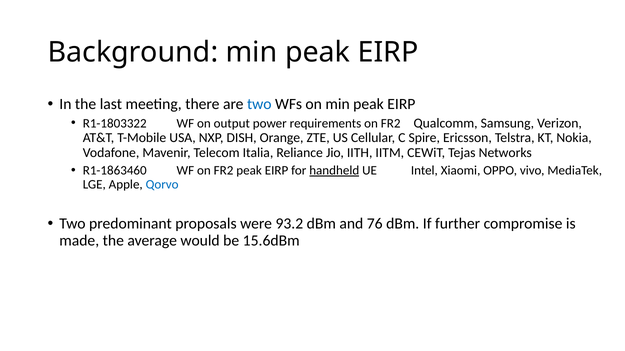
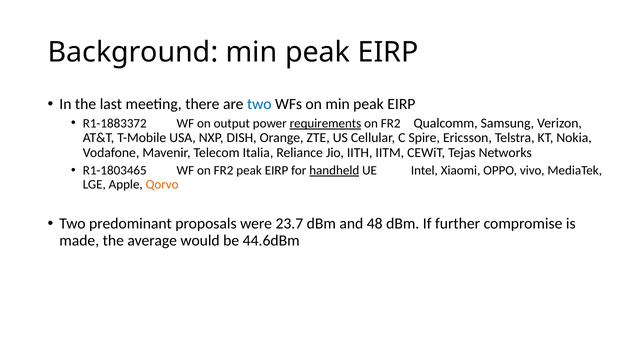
R1-1803322: R1-1803322 -> R1-1883372
requirements underline: none -> present
R1-1863460: R1-1863460 -> R1-1803465
Qorvo colour: blue -> orange
93.2: 93.2 -> 23.7
76: 76 -> 48
15.6dBm: 15.6dBm -> 44.6dBm
